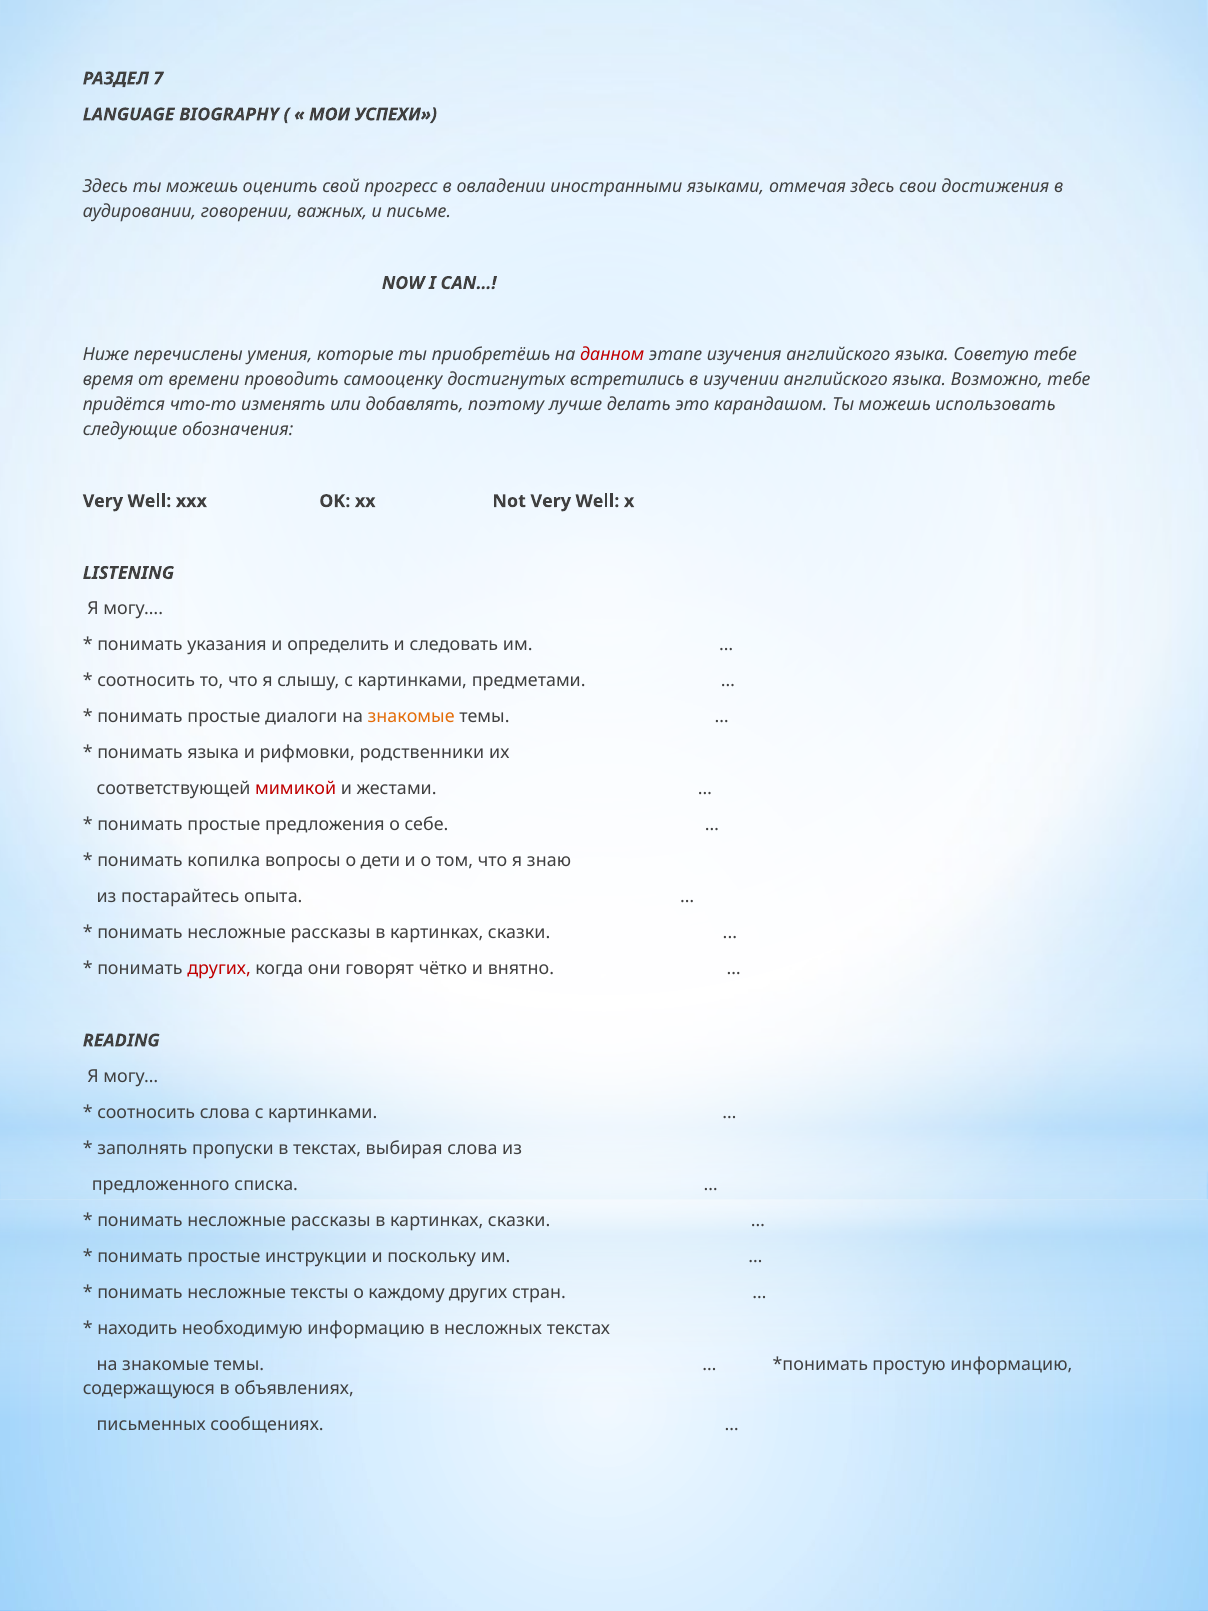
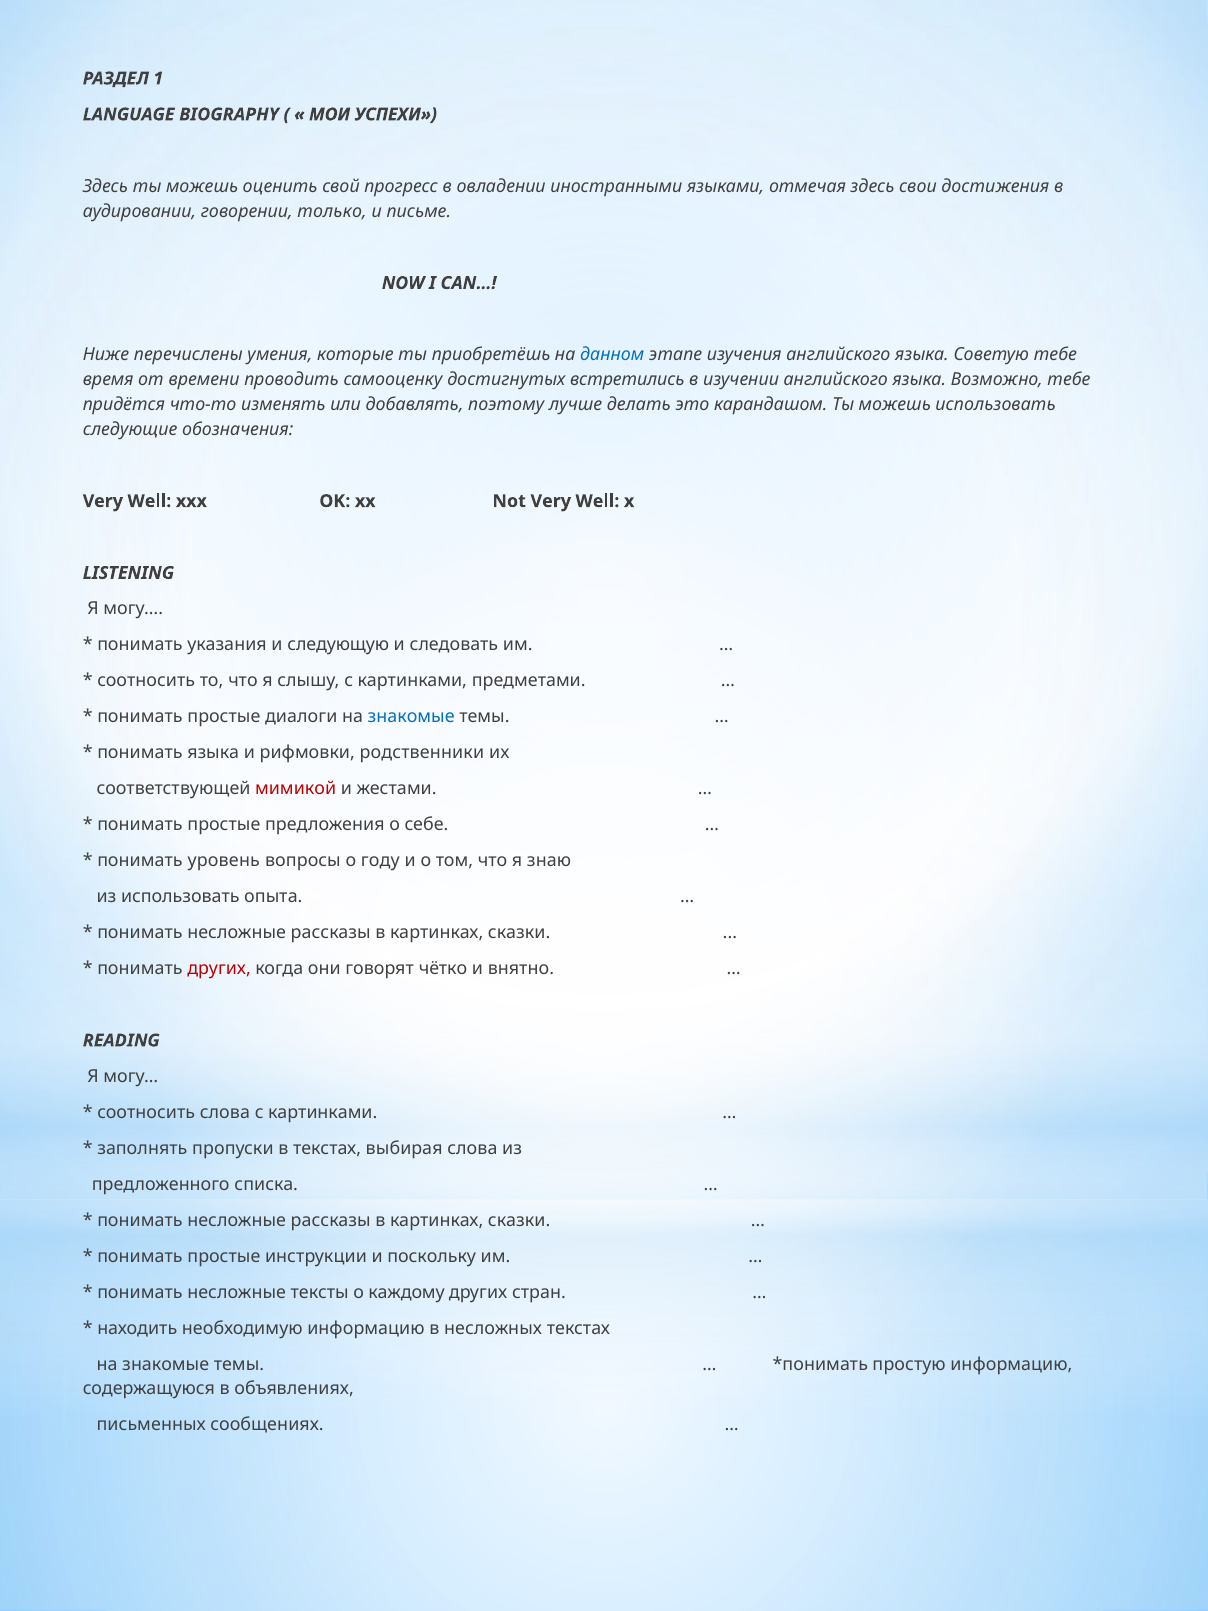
7: 7 -> 1
важных: важных -> только
данном colour: red -> blue
определить: определить -> следующую
знакомые at (411, 717) colour: orange -> blue
копилка: копилка -> уровень
дети: дети -> году
из постарайтесь: постарайтесь -> использовать
